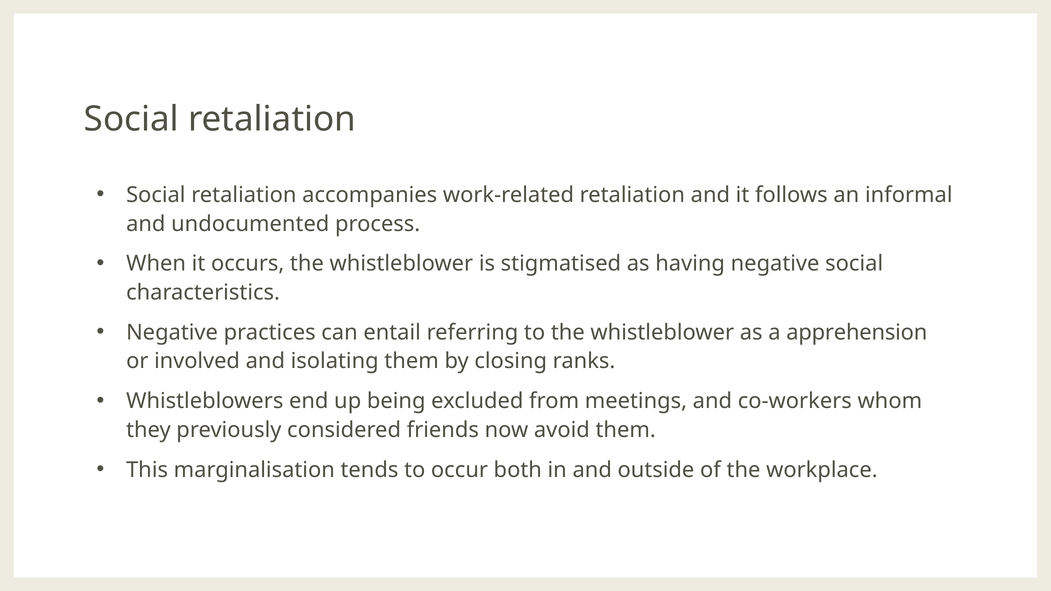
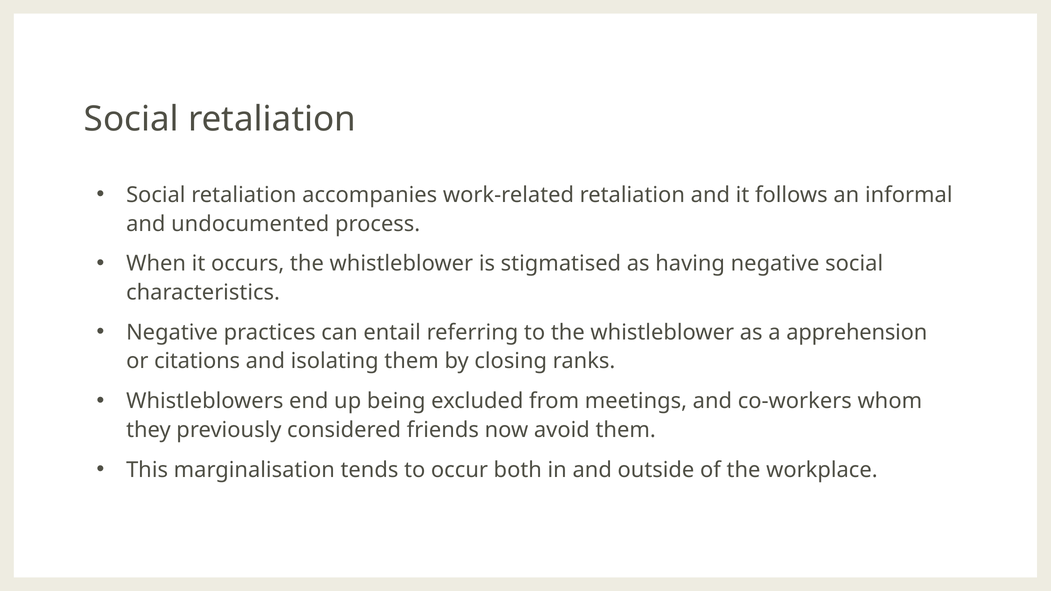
involved: involved -> citations
